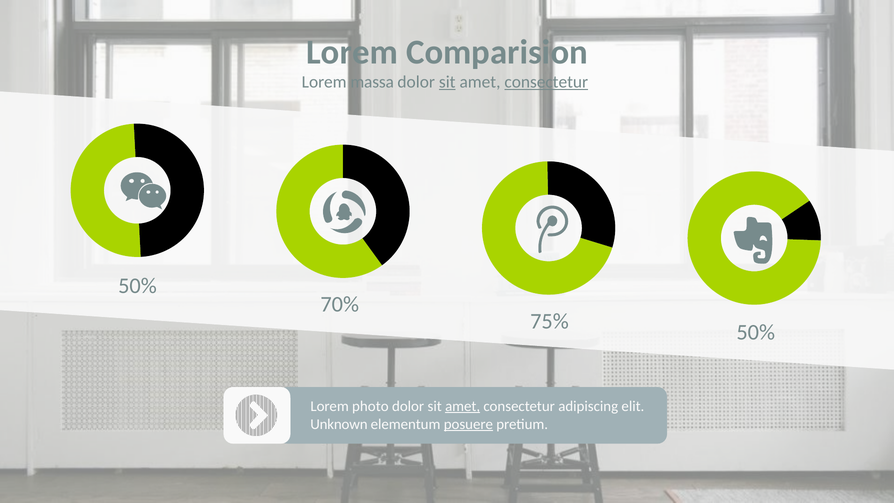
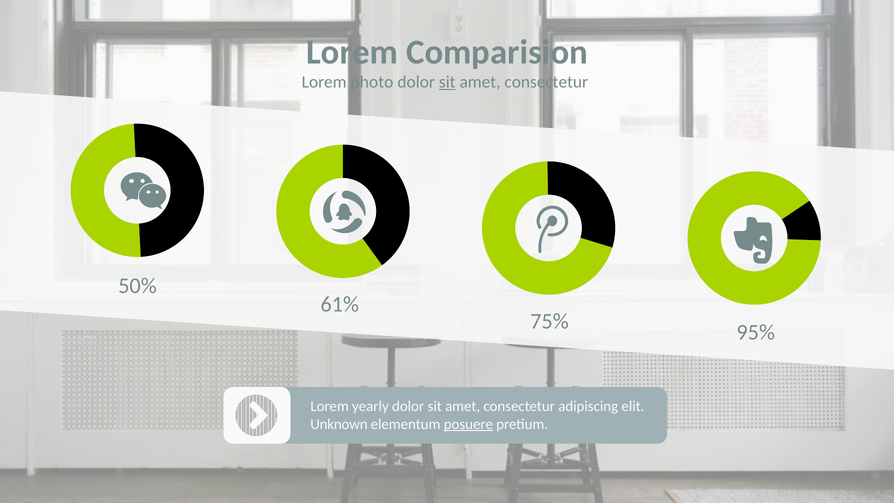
massa: massa -> photo
consectetur at (546, 82) underline: present -> none
70%: 70% -> 61%
75% 50%: 50% -> 95%
photo: photo -> yearly
amet at (463, 406) underline: present -> none
